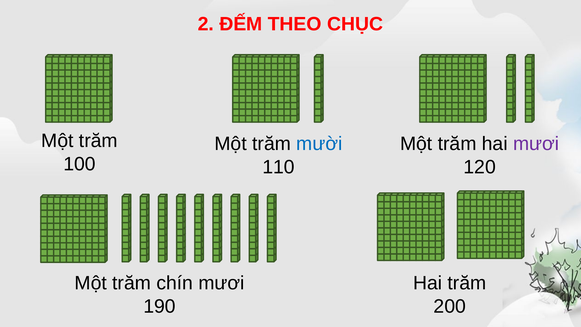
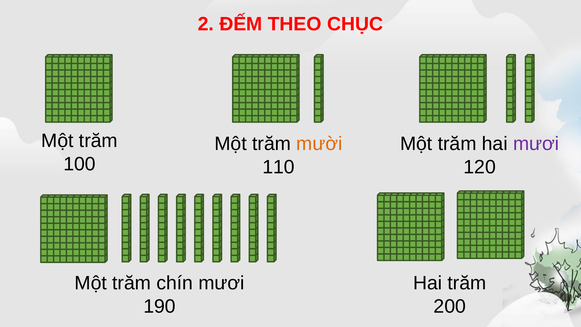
mười colour: blue -> orange
